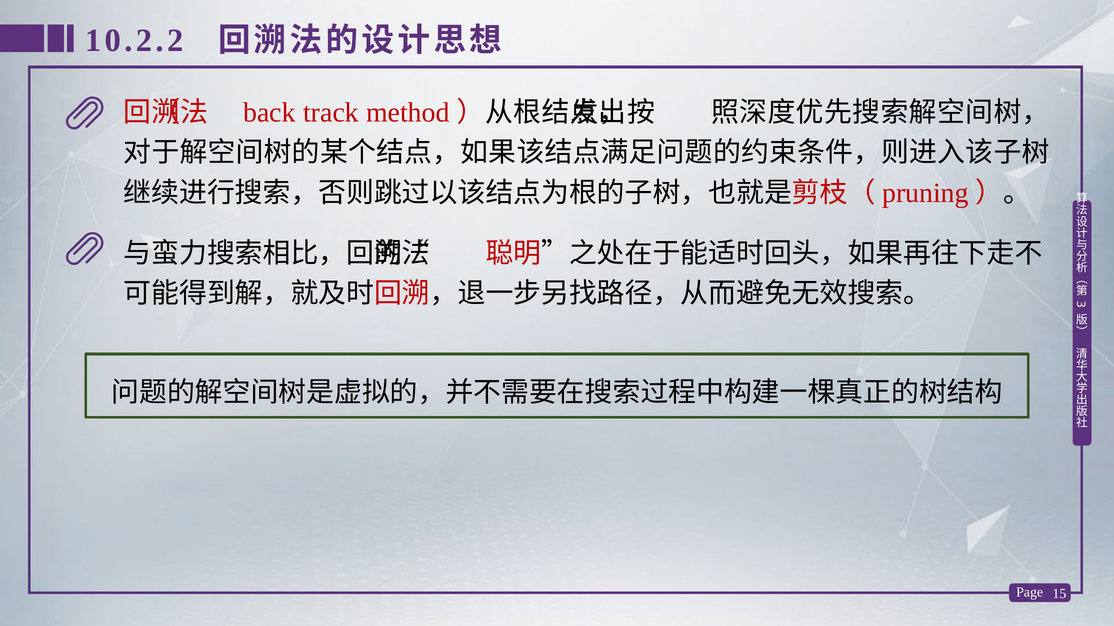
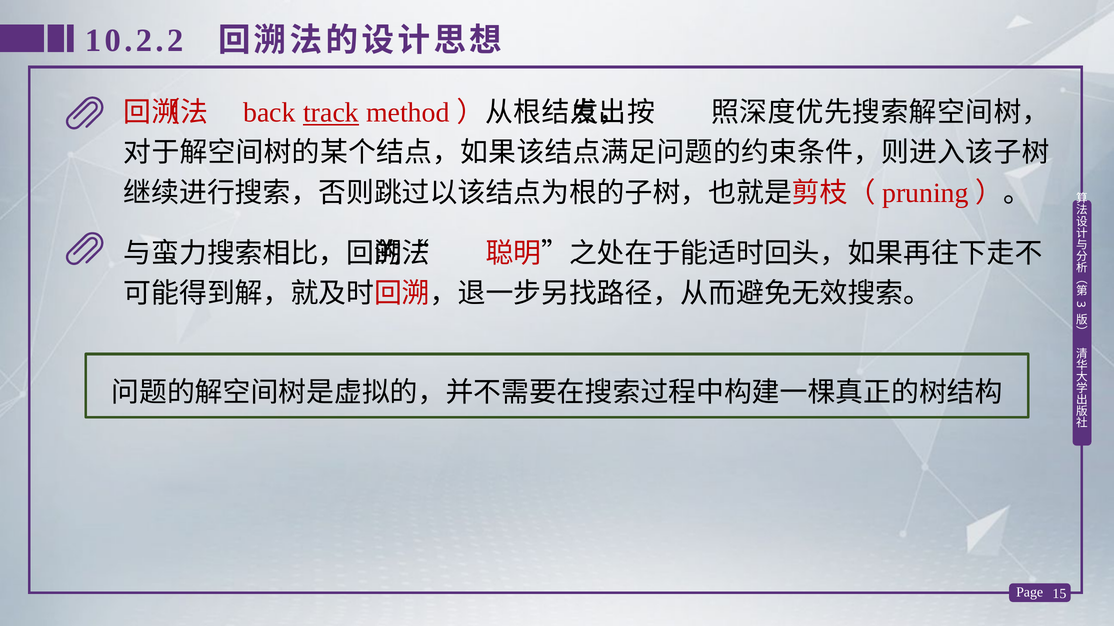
track underline: none -> present
